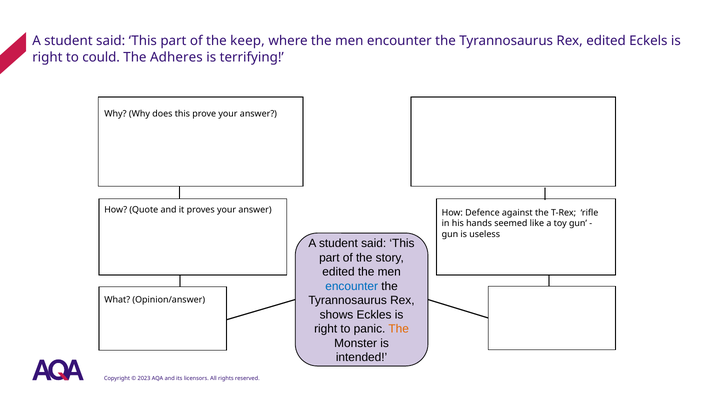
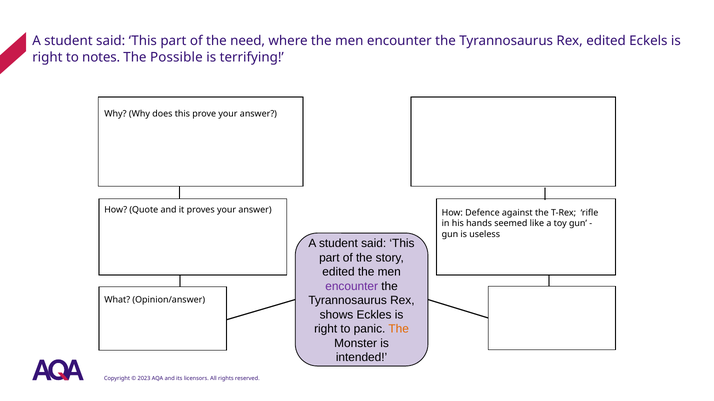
keep: keep -> need
could: could -> notes
Adheres: Adheres -> Possible
encounter at (352, 287) colour: blue -> purple
